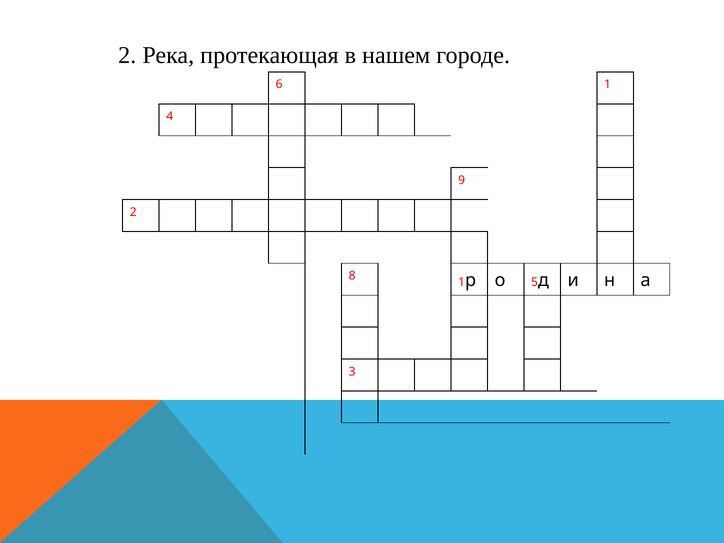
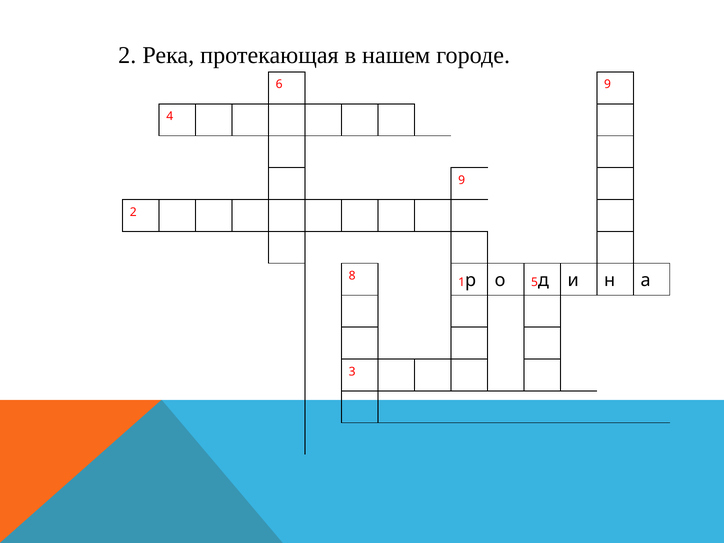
6 1: 1 -> 9
